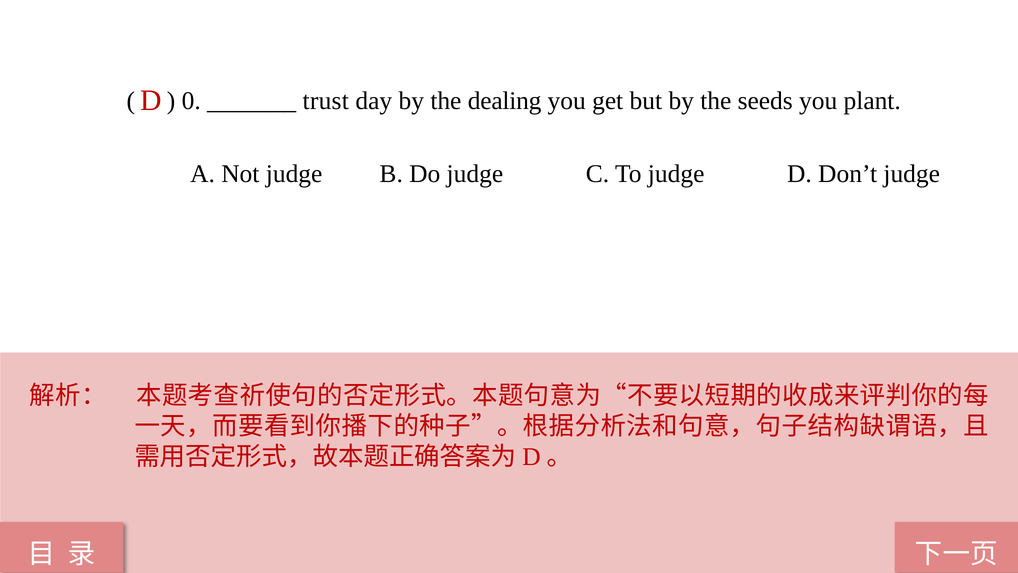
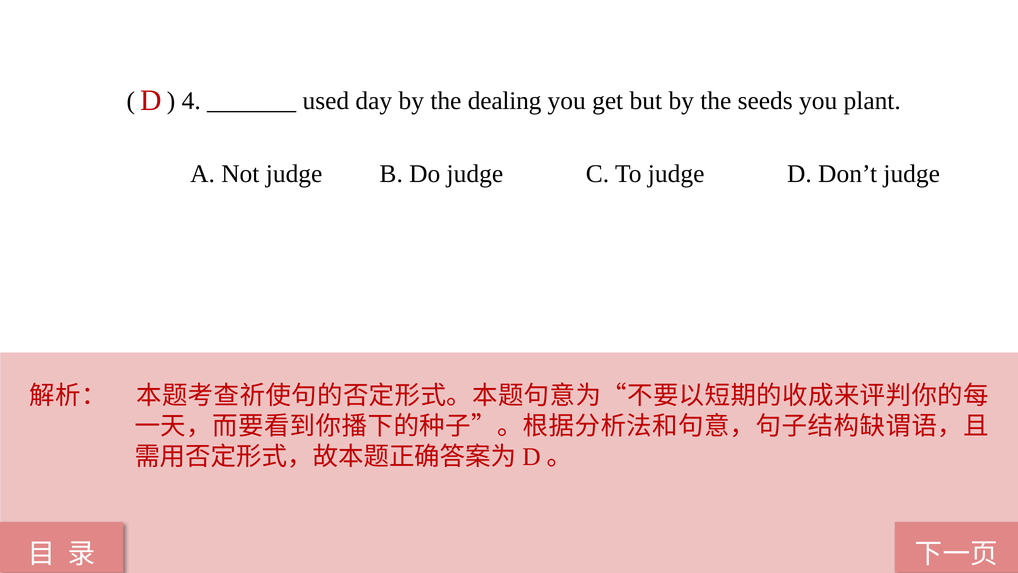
0: 0 -> 4
trust: trust -> used
